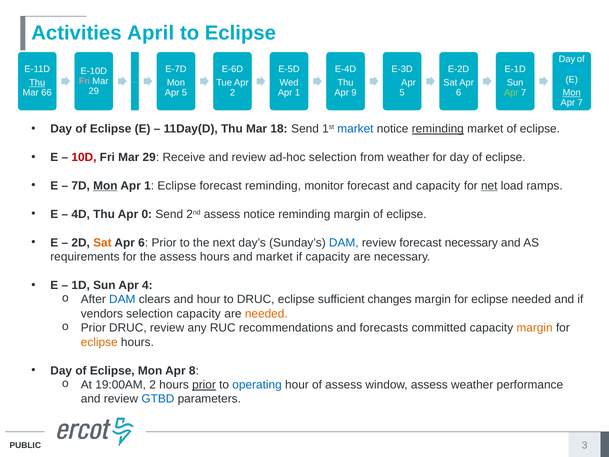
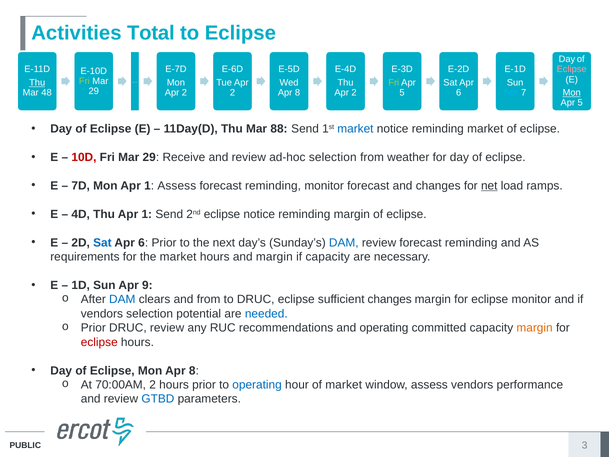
April: April -> Total
Eclipse at (572, 69) colour: light blue -> pink
Fri at (84, 81) colour: pink -> light green
Fri at (394, 83) colour: light blue -> light green
66: 66 -> 48
5 at (184, 93): 5 -> 2
1 at (298, 93): 1 -> 8
9 at (354, 93): 9 -> 2
Apr at (511, 93) colour: light green -> light blue
7 at (580, 103): 7 -> 5
18: 18 -> 88
reminding at (438, 129) underline: present -> none
Mon at (105, 186) underline: present -> none
1 Eclipse: Eclipse -> Assess
and capacity: capacity -> changes
Thu Apr 0: 0 -> 1
2nd assess: assess -> eclipse
Sat at (102, 242) colour: orange -> blue
review forecast necessary: necessary -> reminding
the assess: assess -> market
and market: market -> margin
4: 4 -> 9
and hour: hour -> from
eclipse needed: needed -> monitor
selection capacity: capacity -> potential
needed at (266, 314) colour: orange -> blue
and forecasts: forecasts -> operating
eclipse at (99, 342) colour: orange -> red
19:00AM: 19:00AM -> 70:00AM
prior at (204, 385) underline: present -> none
of assess: assess -> market
assess weather: weather -> vendors
